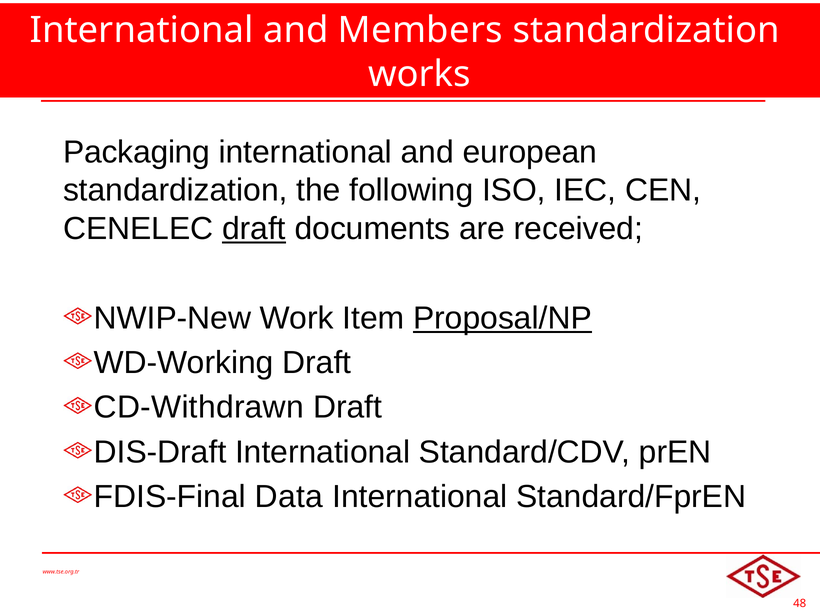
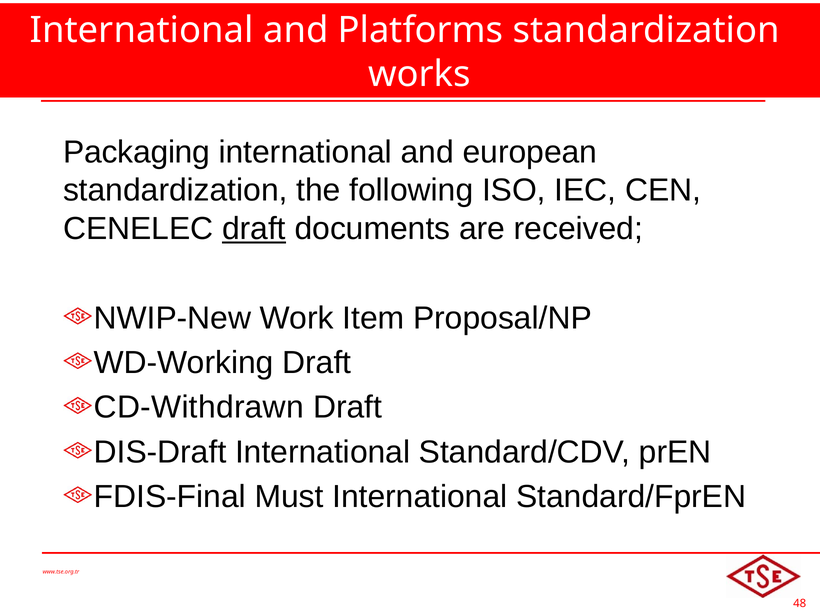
Members: Members -> Platforms
Proposal/NP underline: present -> none
Data: Data -> Must
